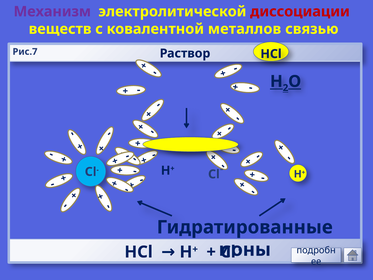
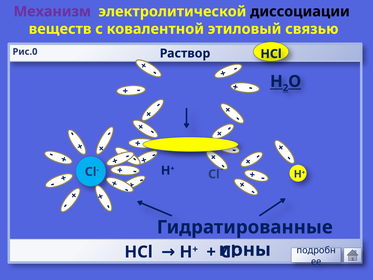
диссоциации colour: red -> black
металлов: металлов -> этиловый
Рис.7: Рис.7 -> Рис.0
